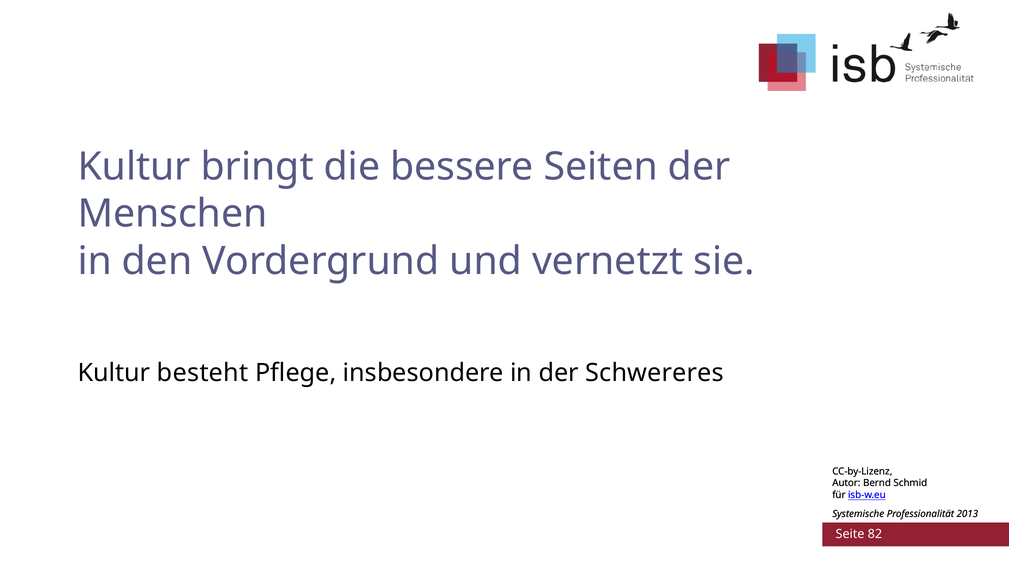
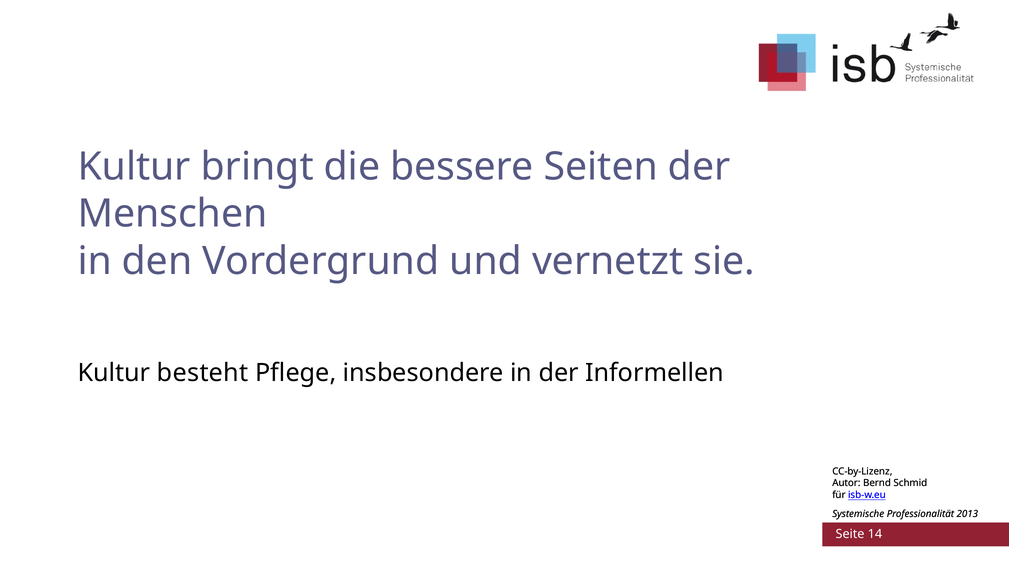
Schwereres: Schwereres -> Informellen
82: 82 -> 14
